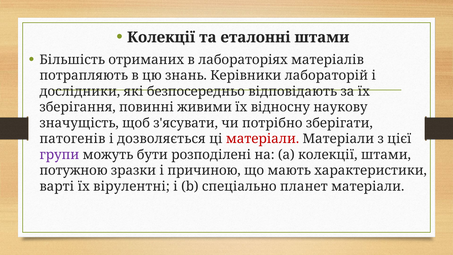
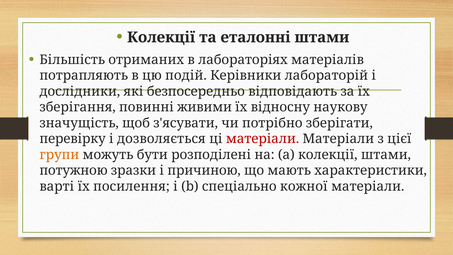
знань: знань -> подій
патогенів: патогенів -> перевірку
групи colour: purple -> orange
вірулентні: вірулентні -> посилення
планет: планет -> кожної
